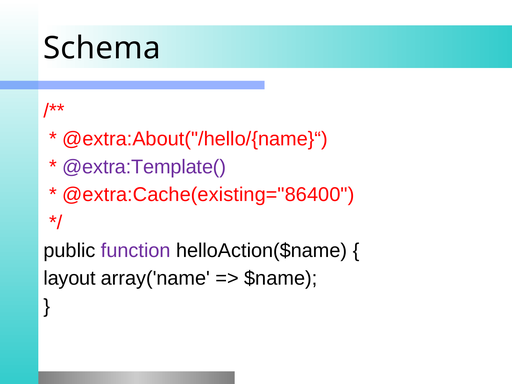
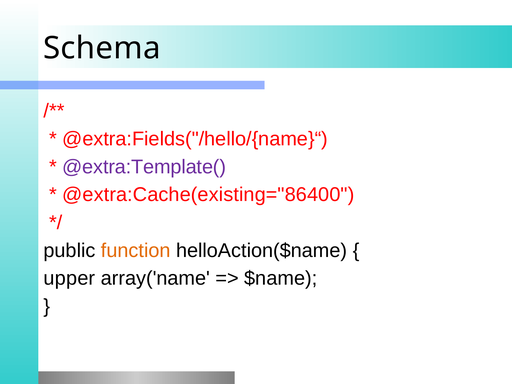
@extra:About("/hello/{name}“: @extra:About("/hello/{name}“ -> @extra:Fields("/hello/{name}“
function colour: purple -> orange
layout: layout -> upper
